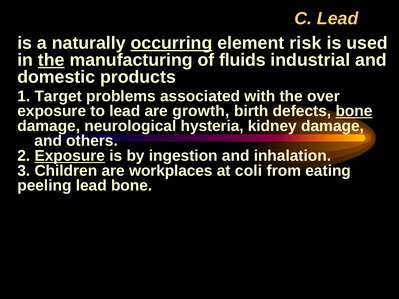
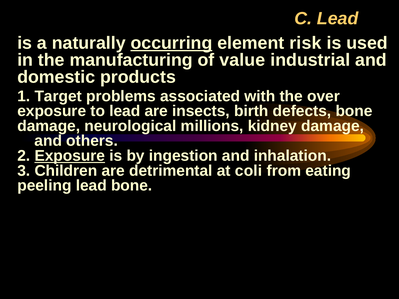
the at (51, 60) underline: present -> none
fluids: fluids -> value
growth: growth -> insects
bone at (354, 111) underline: present -> none
hysteria: hysteria -> millions
workplaces: workplaces -> detrimental
